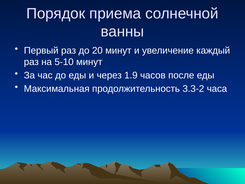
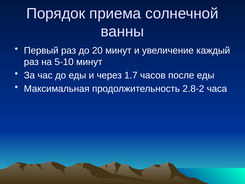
1.9: 1.9 -> 1.7
3.3-2: 3.3-2 -> 2.8-2
